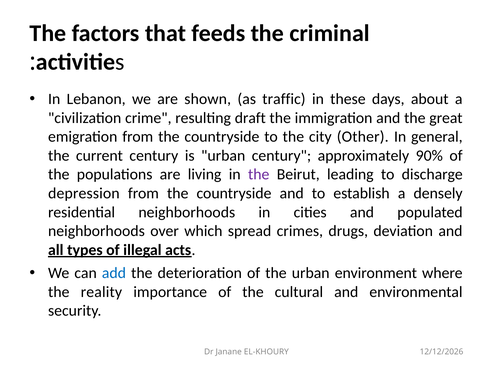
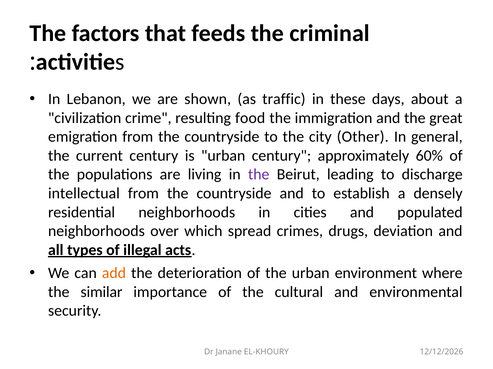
draft: draft -> food
90%: 90% -> 60%
depression: depression -> intellectual
add colour: blue -> orange
reality: reality -> similar
